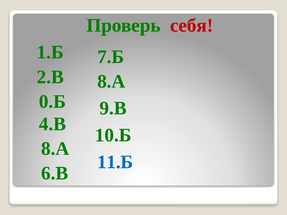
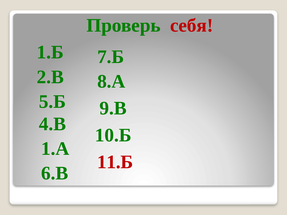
0.Б: 0.Б -> 5.Б
8.А at (55, 149): 8.А -> 1.А
11.Б colour: blue -> red
